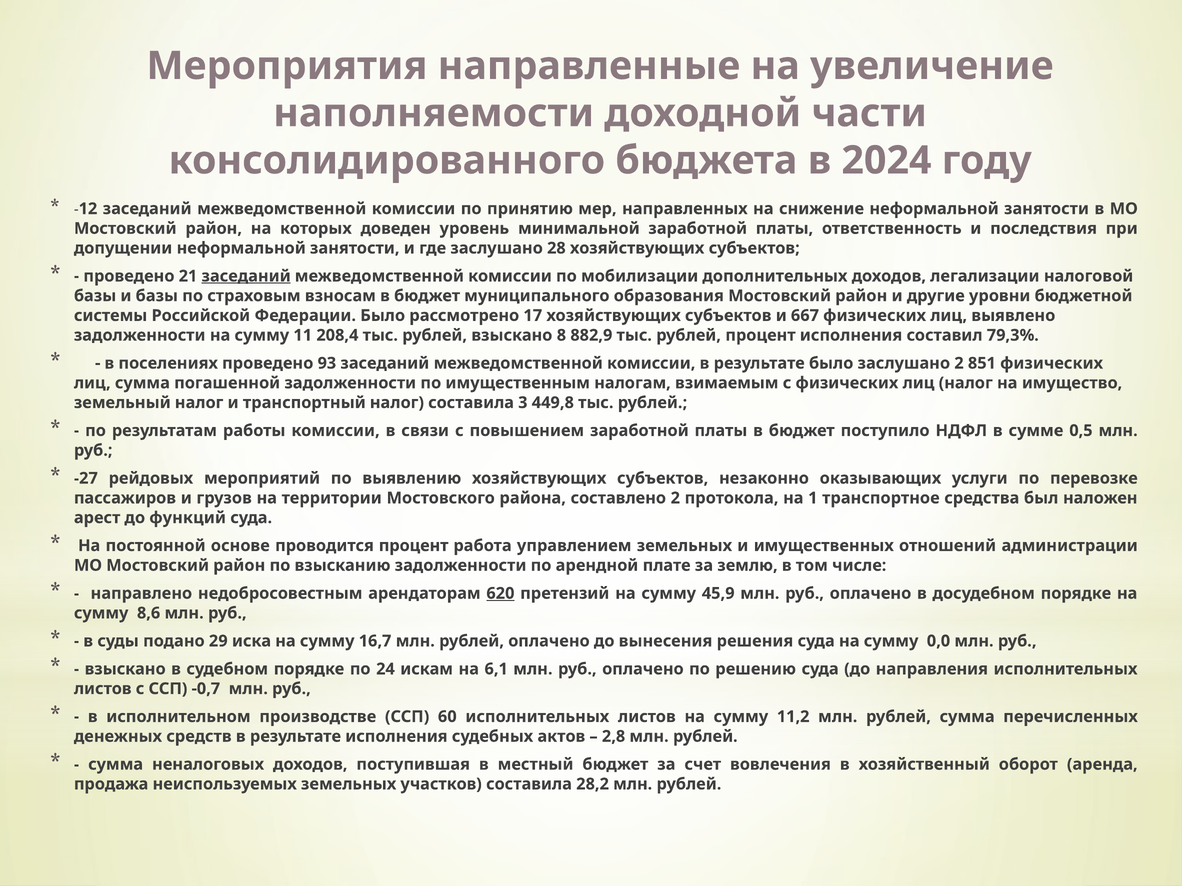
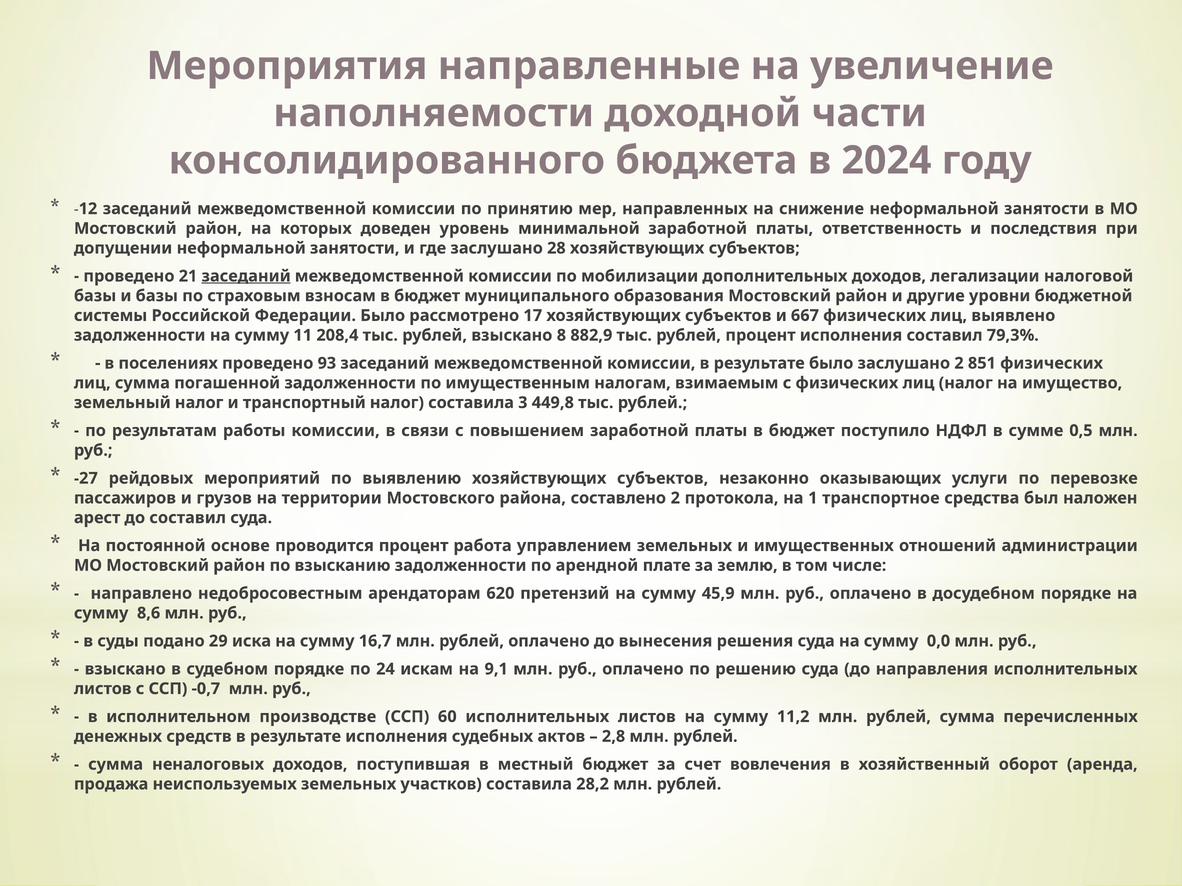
до функций: функций -> составил
620 underline: present -> none
6,1: 6,1 -> 9,1
